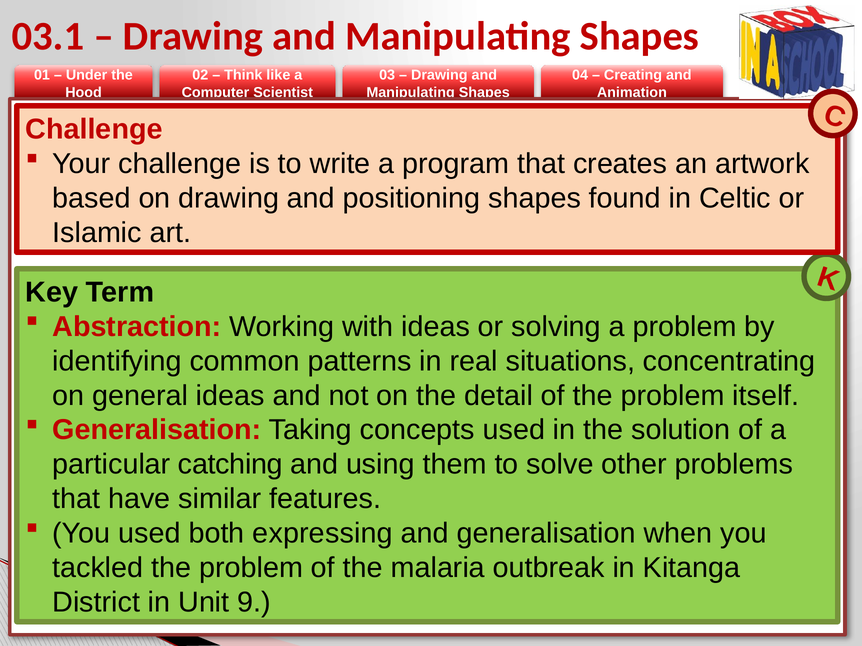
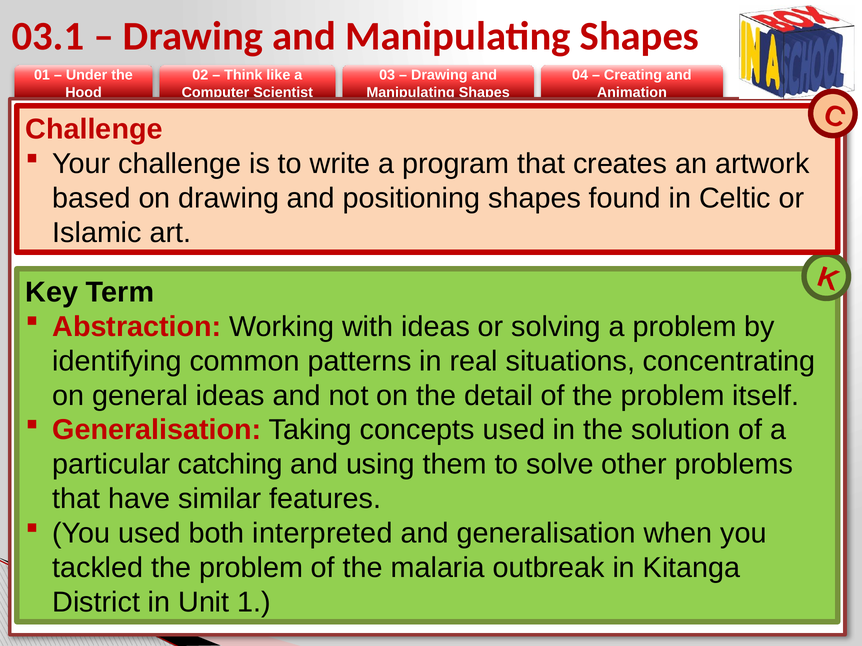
expressing: expressing -> interpreted
9: 9 -> 1
